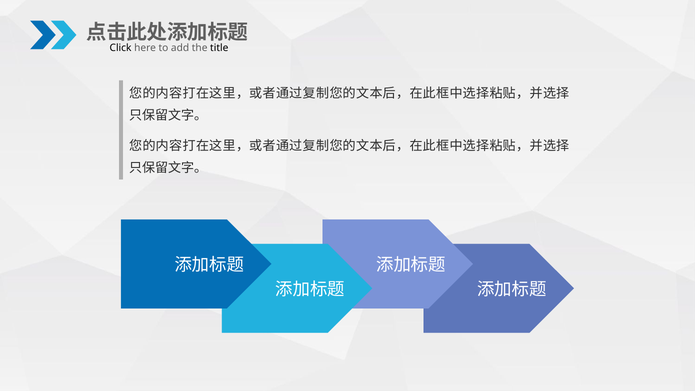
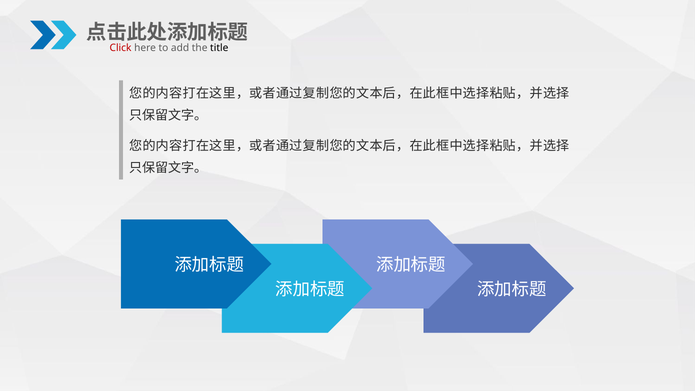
Click colour: black -> red
